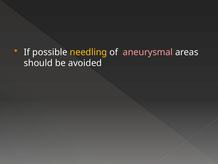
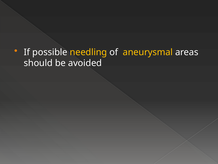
aneurysmal colour: pink -> yellow
